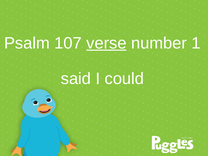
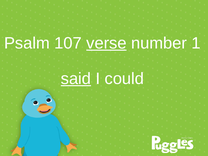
said underline: none -> present
